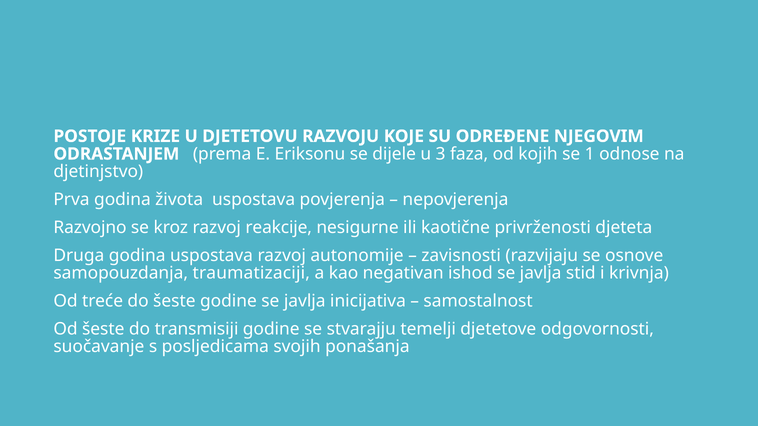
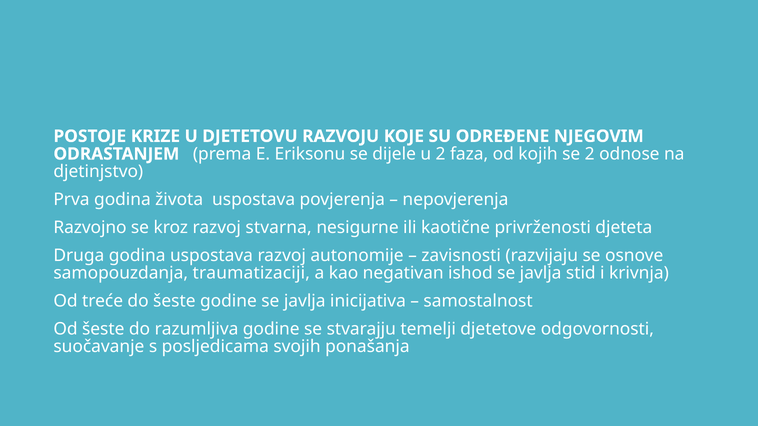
u 3: 3 -> 2
se 1: 1 -> 2
reakcije: reakcije -> stvarna
transmisiji: transmisiji -> razumljiva
